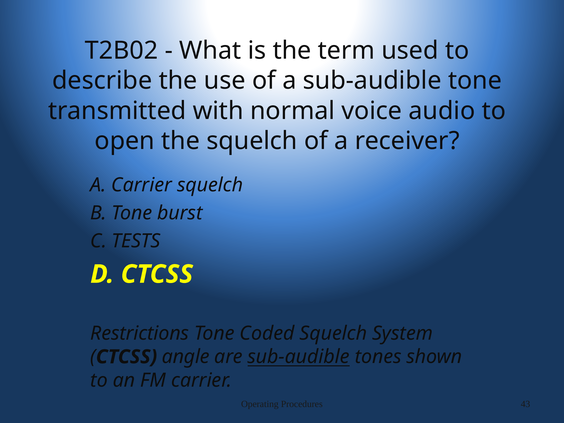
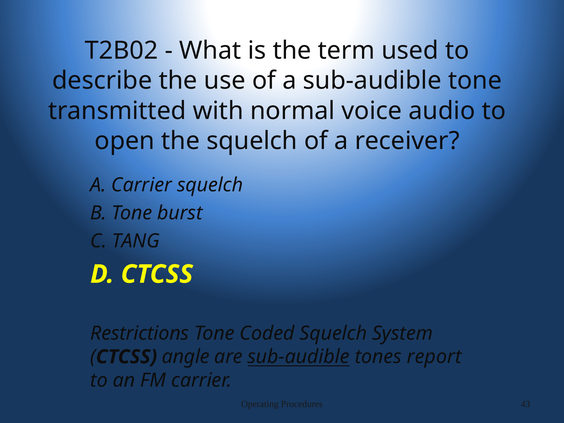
TESTS: TESTS -> TANG
shown: shown -> report
